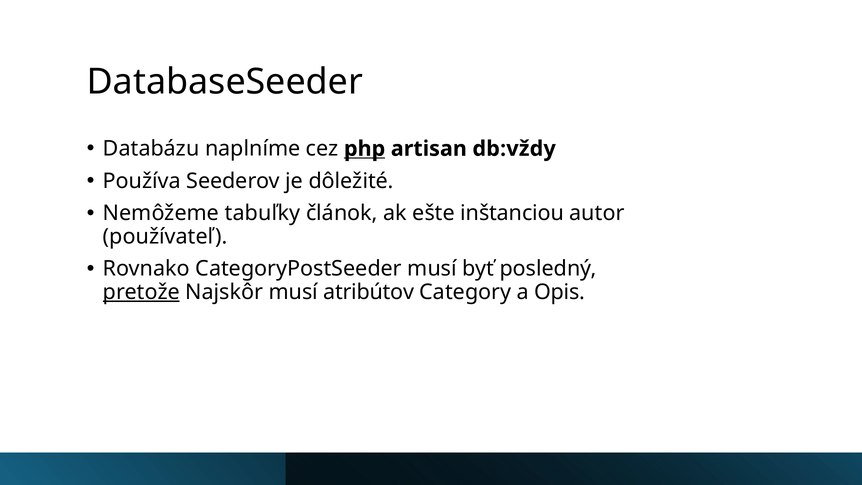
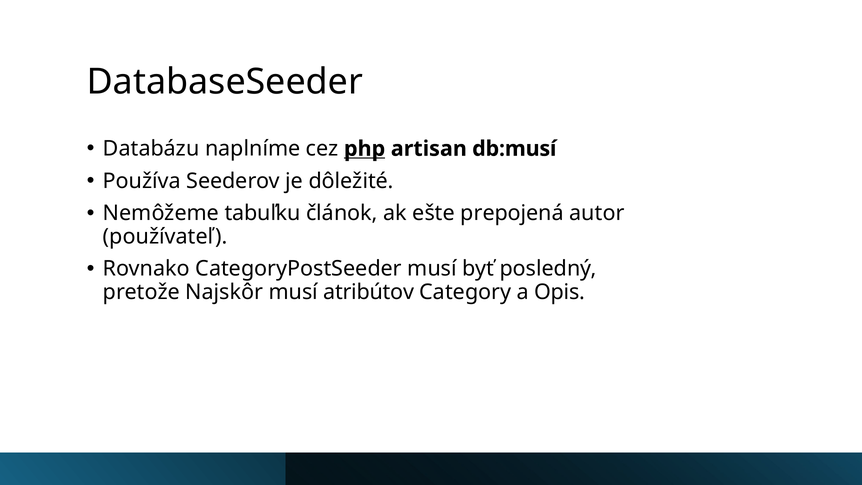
db:vždy: db:vždy -> db:musí
tabuľky: tabuľky -> tabuľku
inštanciou: inštanciou -> prepojená
pretože underline: present -> none
